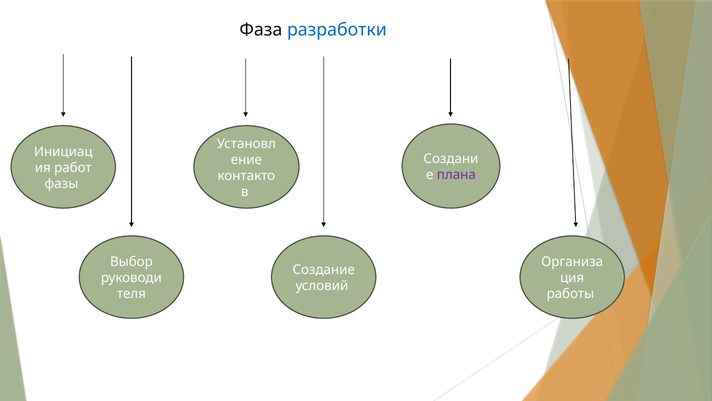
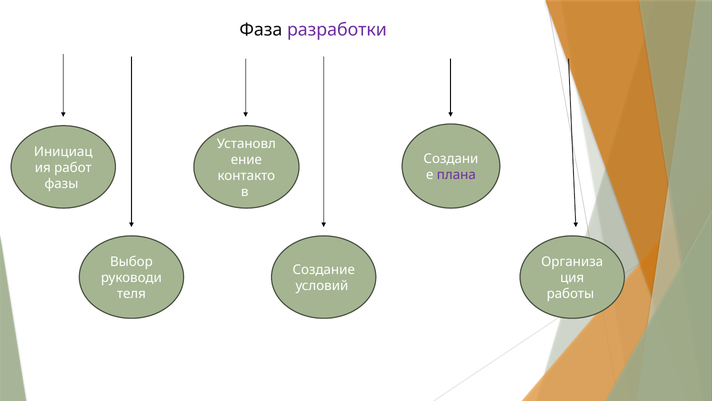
разработки colour: blue -> purple
